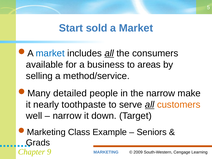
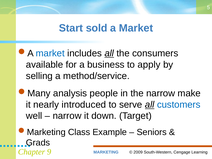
areas: areas -> apply
detailed: detailed -> analysis
toothpaste: toothpaste -> introduced
customers colour: orange -> blue
